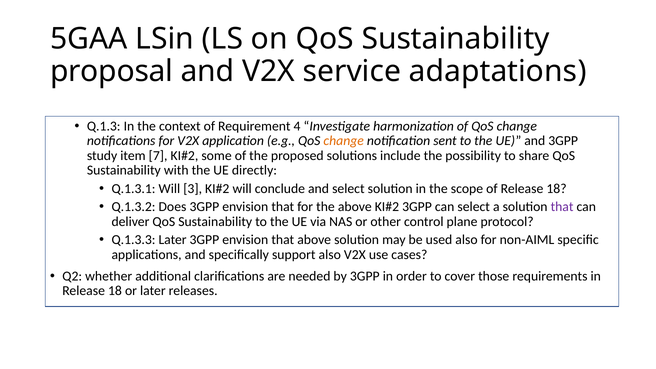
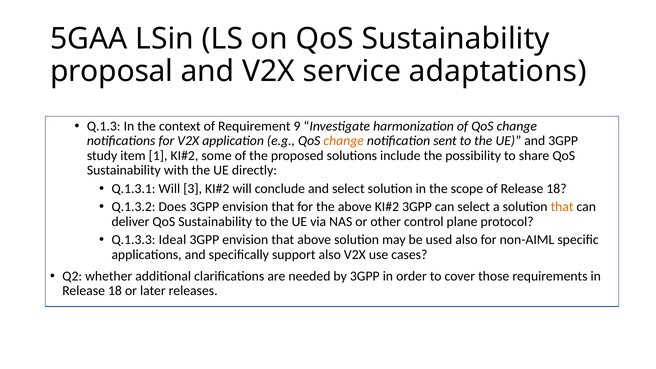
4: 4 -> 9
7: 7 -> 1
that at (562, 207) colour: purple -> orange
Q.1.3.3 Later: Later -> Ideal
